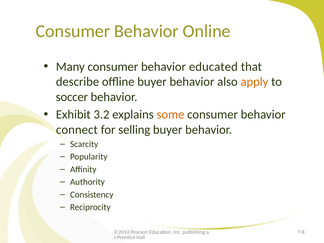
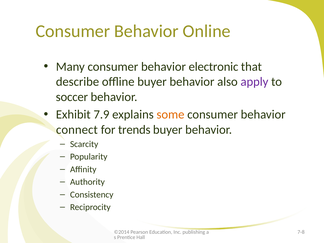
educated: educated -> electronic
apply colour: orange -> purple
3.2: 3.2 -> 7.9
selling: selling -> trends
